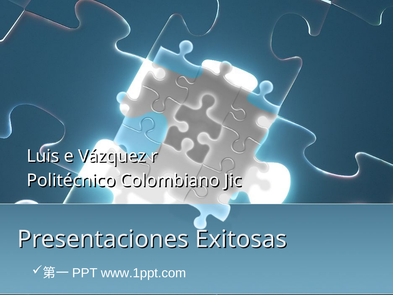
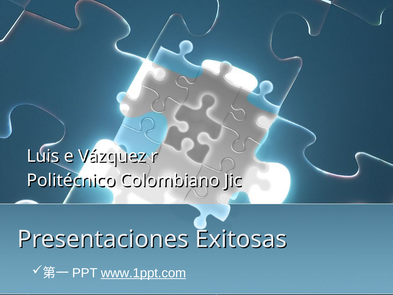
www.1ppt.com underline: none -> present
